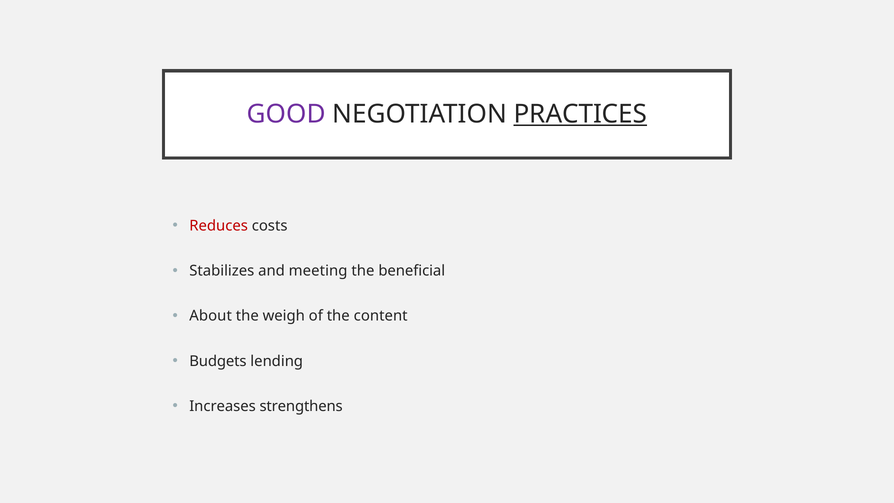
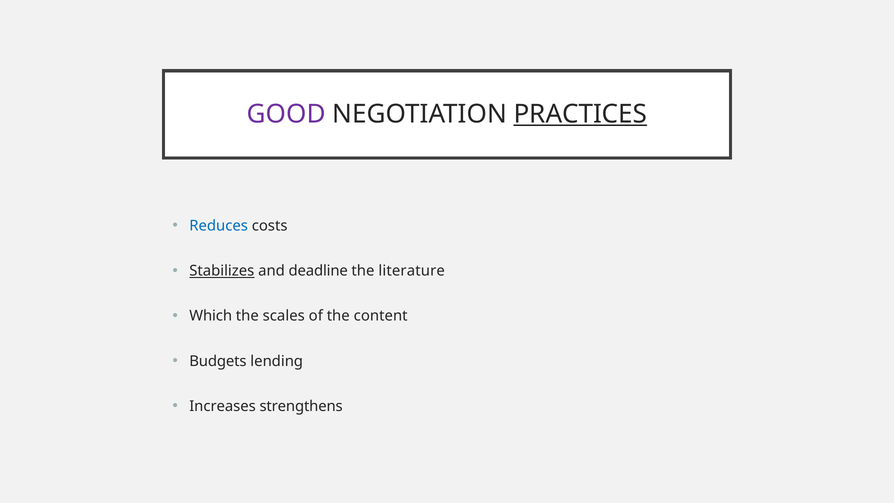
Reduces colour: red -> blue
Stabilizes underline: none -> present
meeting: meeting -> deadline
beneficial: beneficial -> literature
About: About -> Which
weigh: weigh -> scales
